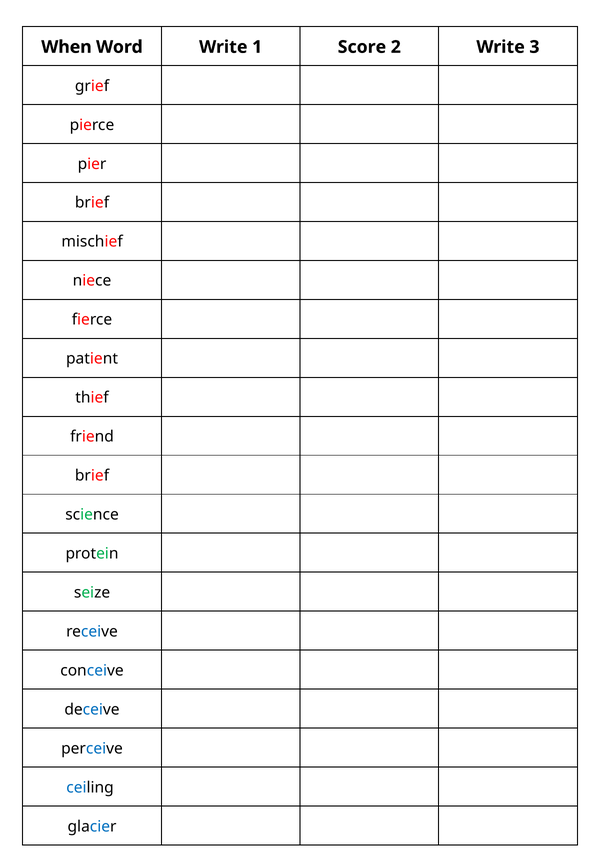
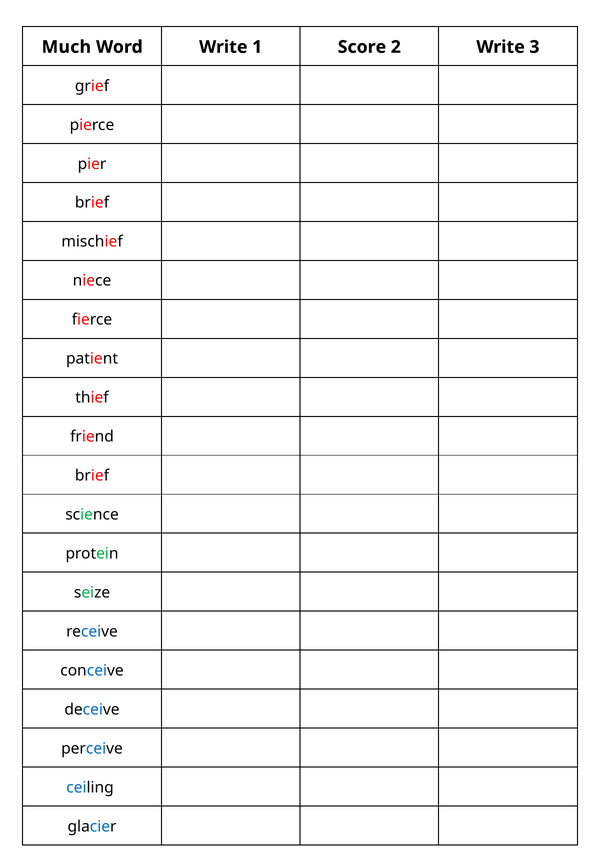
When: When -> Much
